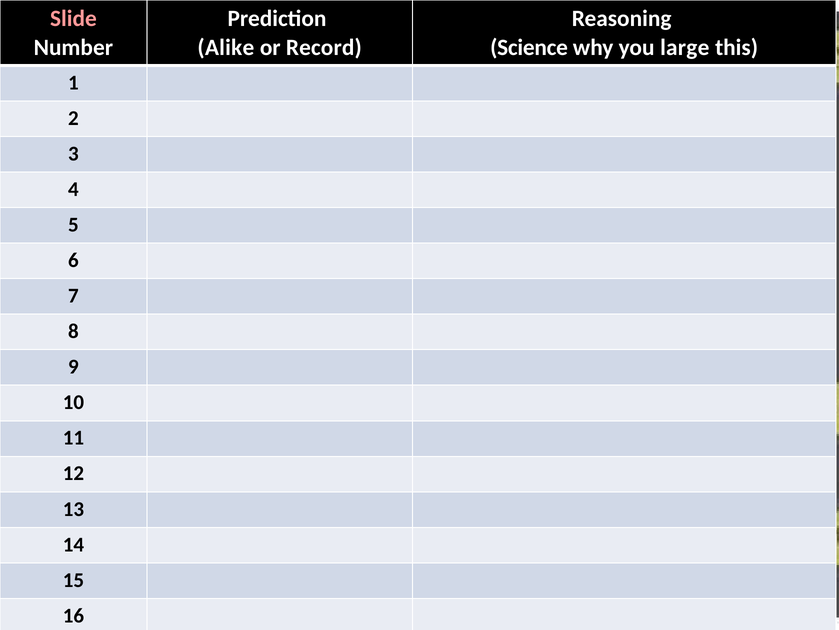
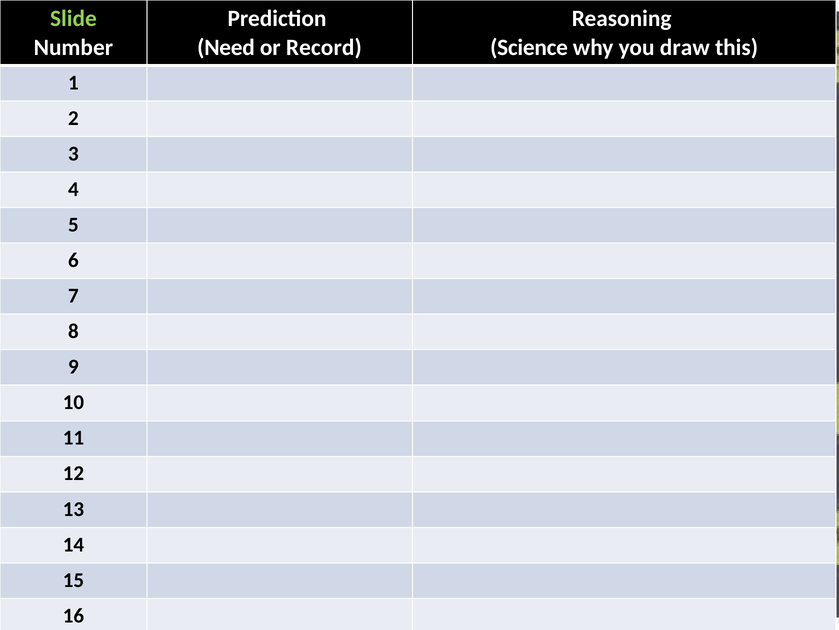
Slide colour: pink -> light green
Alike: Alike -> Need
large: large -> draw
